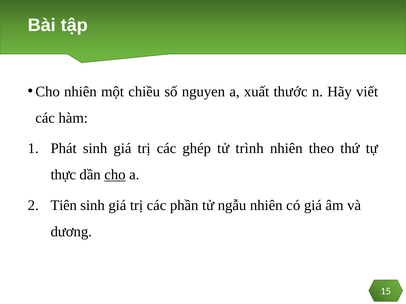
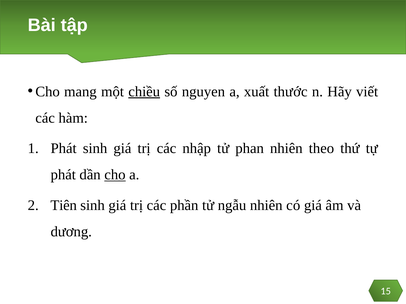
Cho nhiên: nhiên -> mang
chiều underline: none -> present
ghép: ghép -> nhập
trình: trình -> phan
thực at (63, 175): thực -> phát
